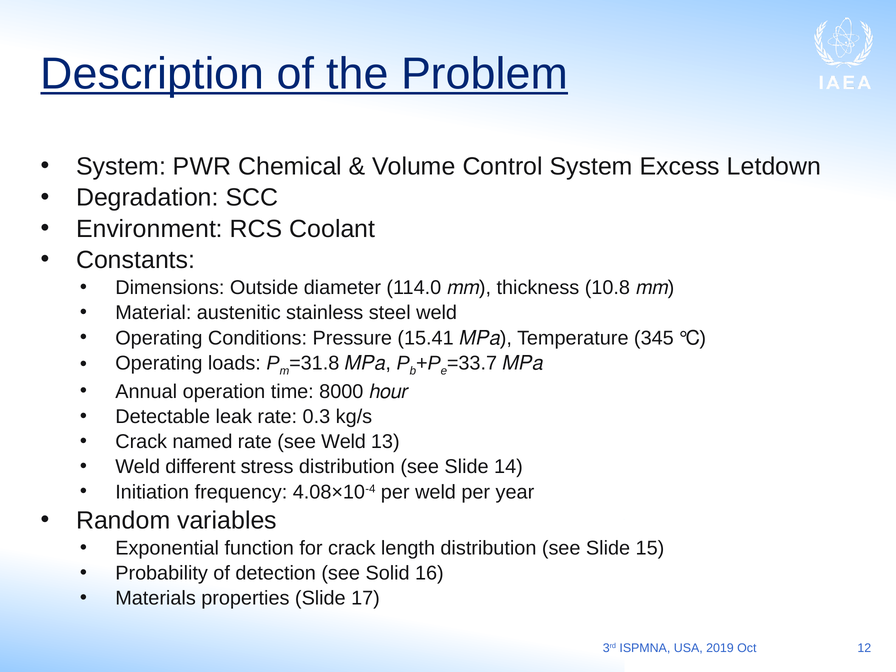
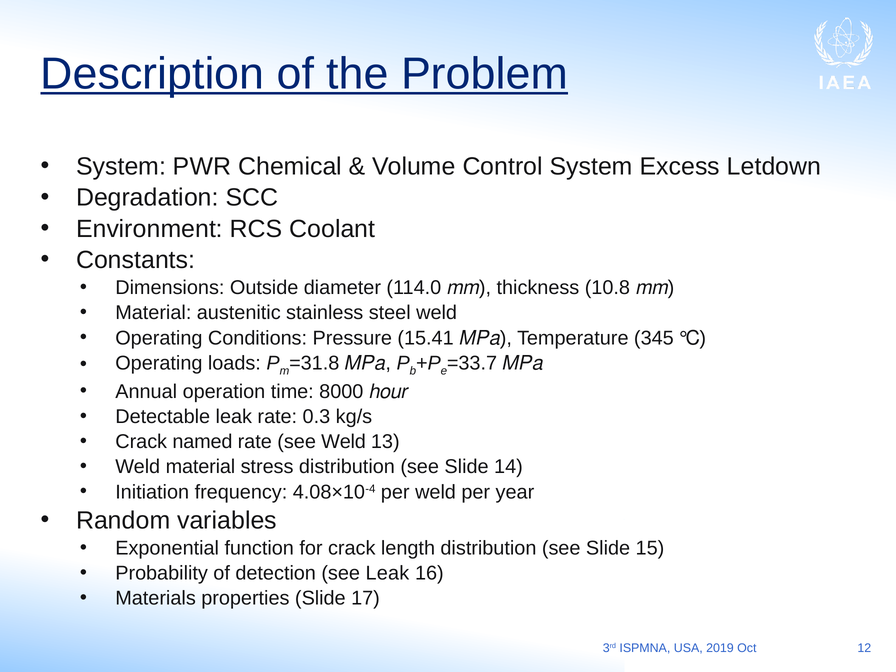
Weld different: different -> material
see Solid: Solid -> Leak
